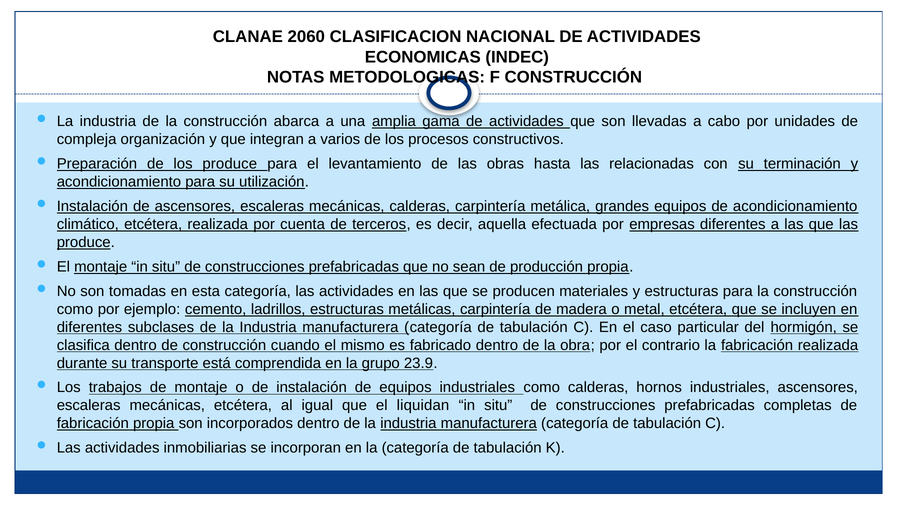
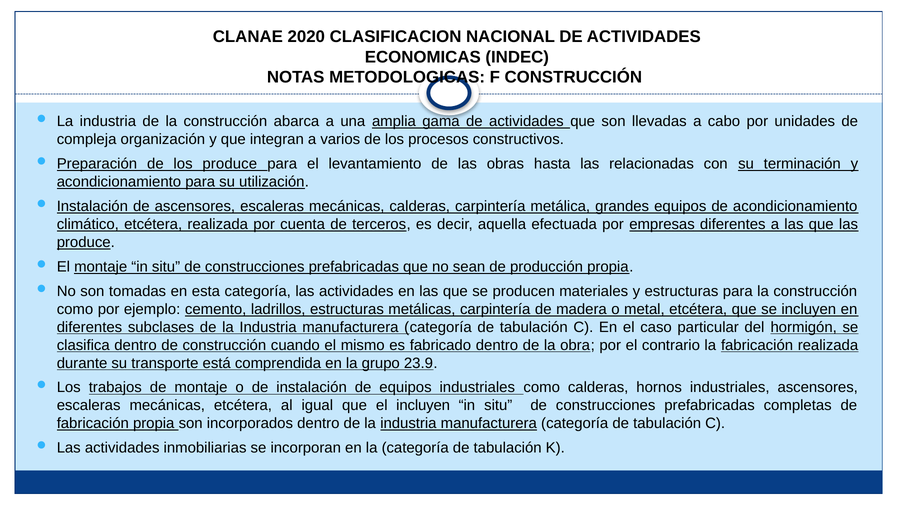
2060: 2060 -> 2020
el liquidan: liquidan -> incluyen
